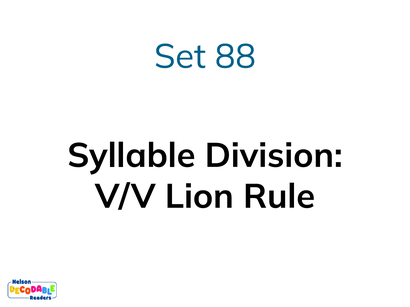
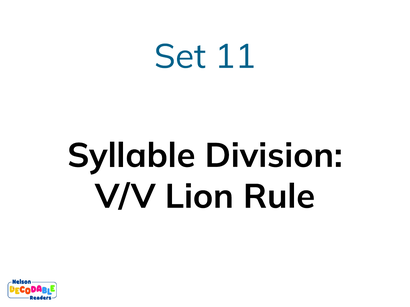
88: 88 -> 11
